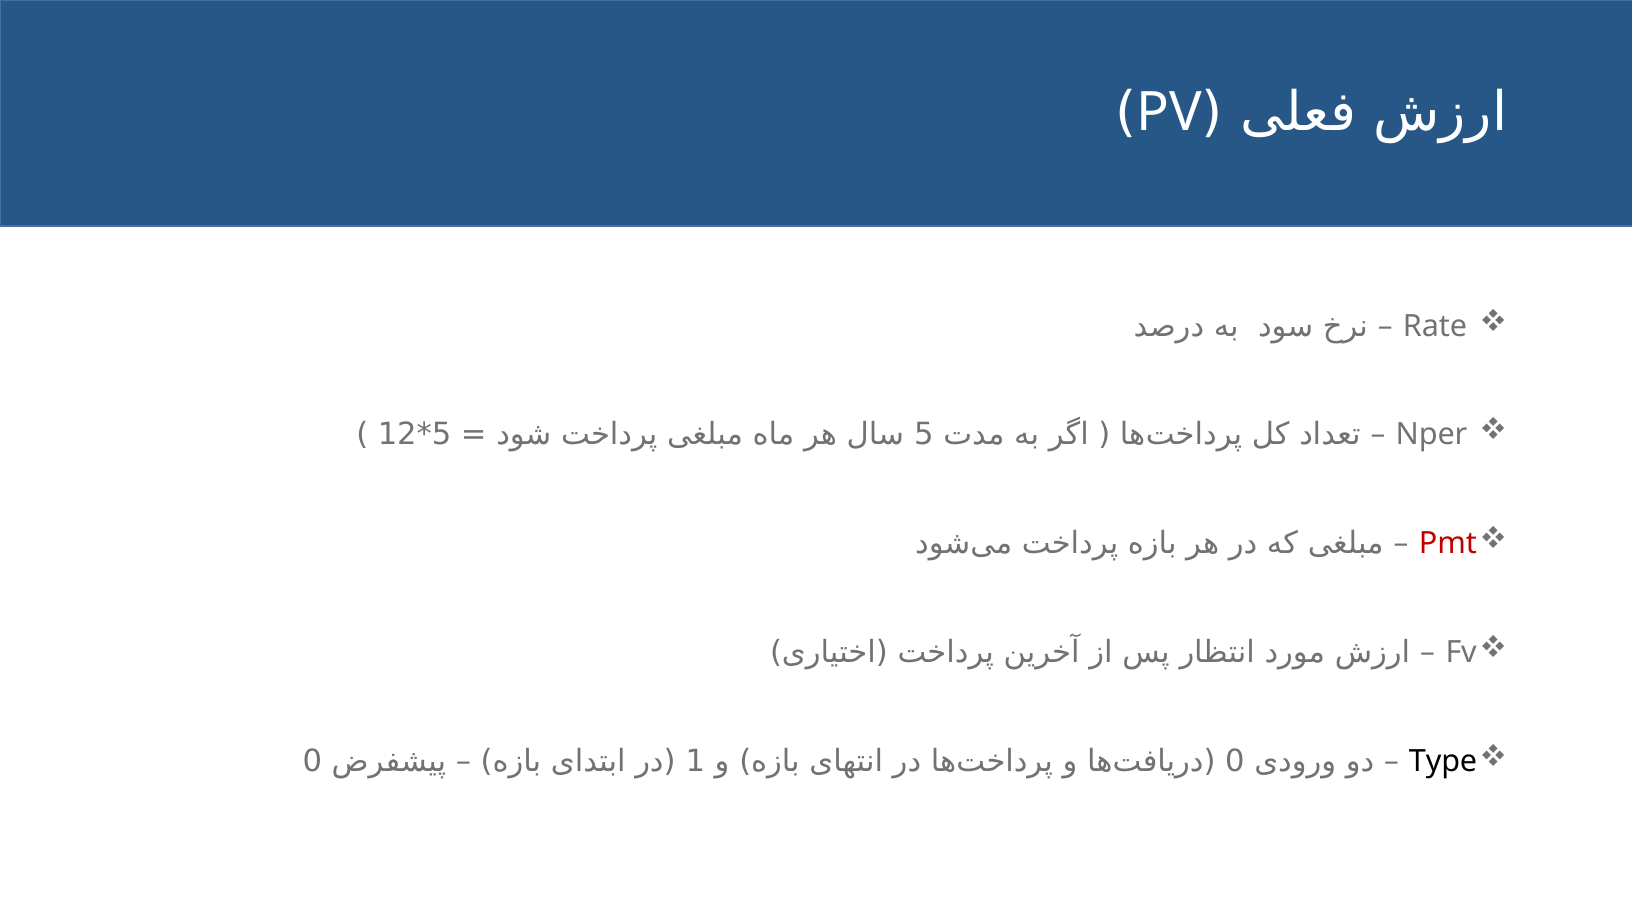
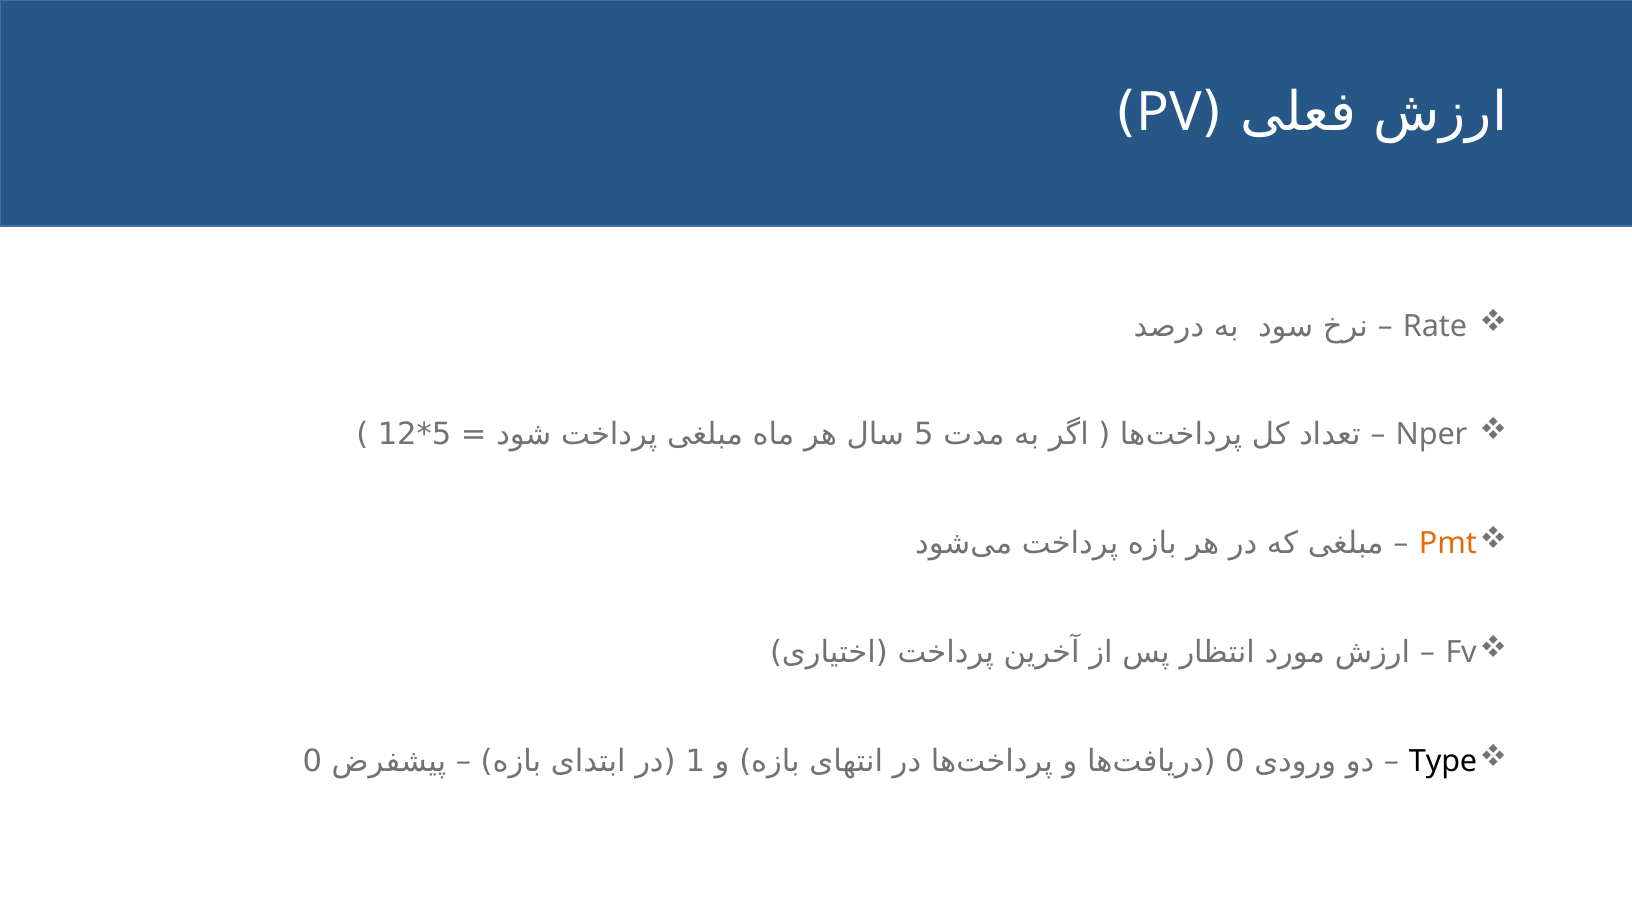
Pmt colour: red -> orange
